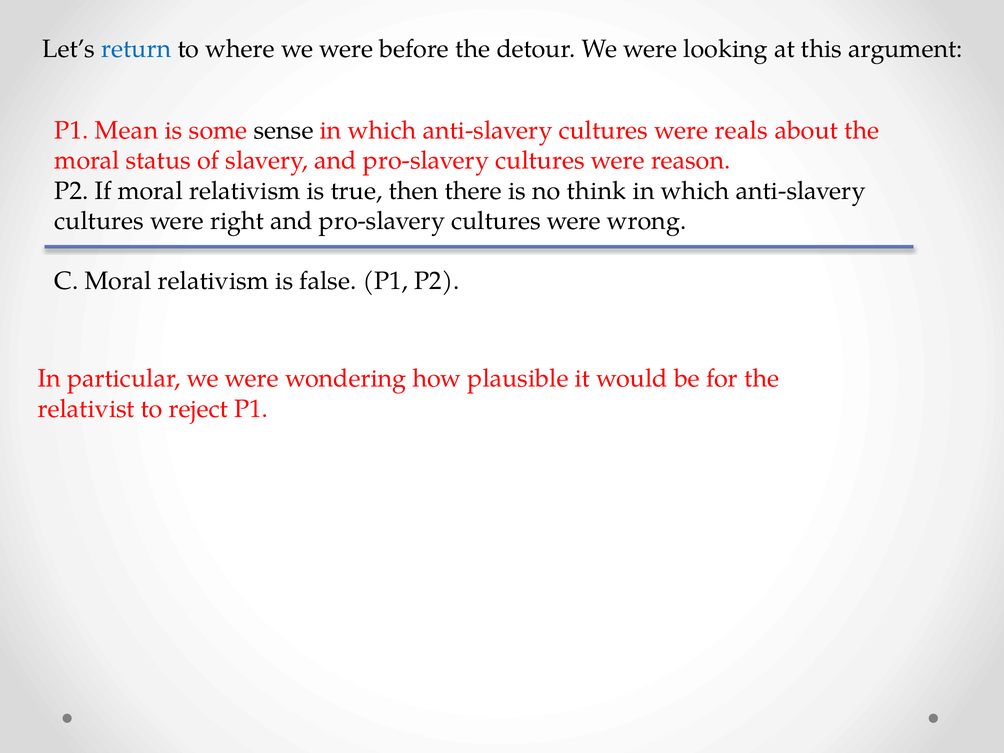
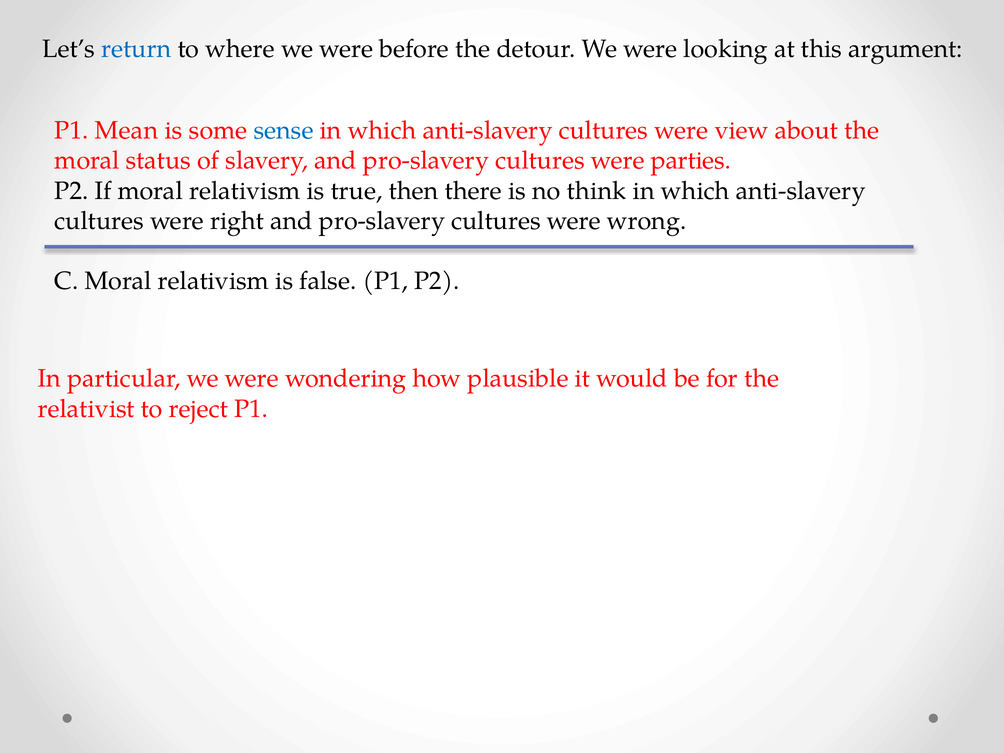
sense colour: black -> blue
reals: reals -> view
reason: reason -> parties
